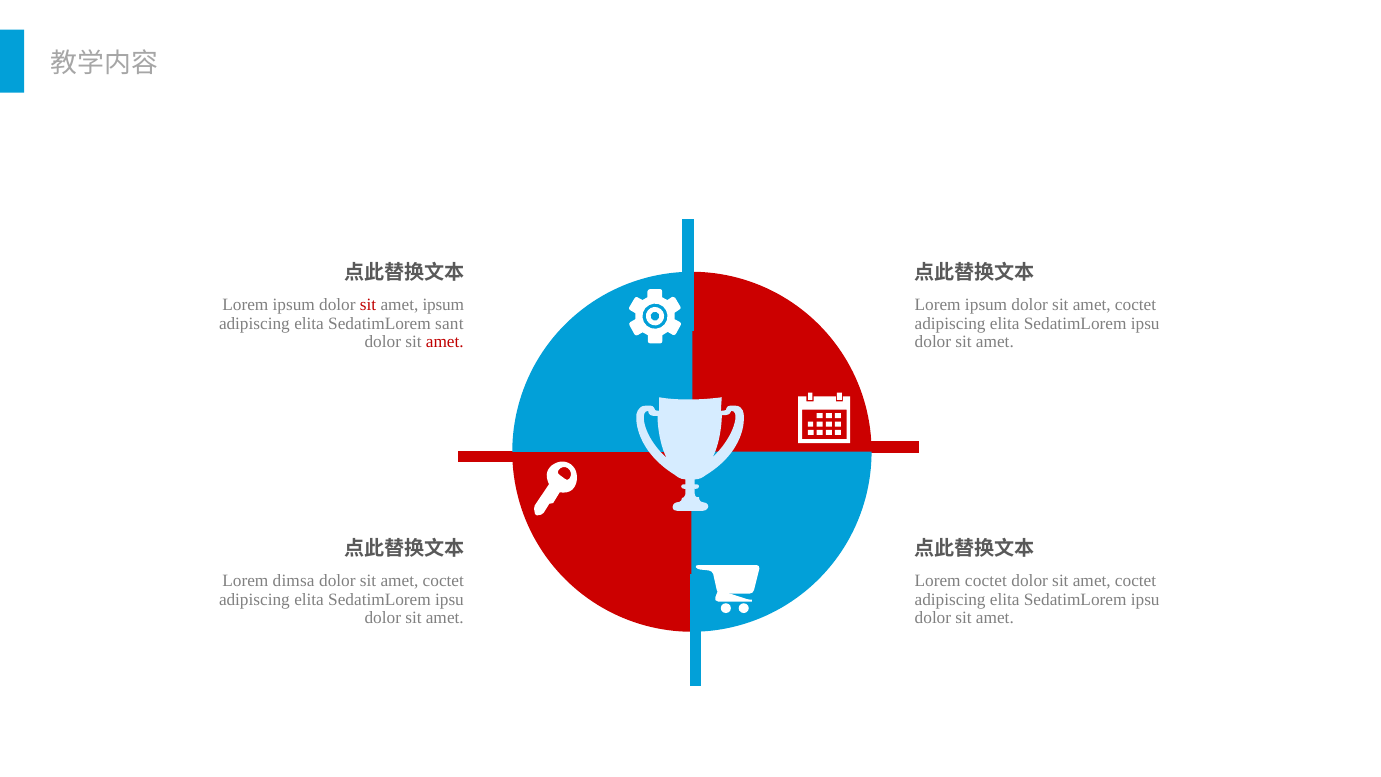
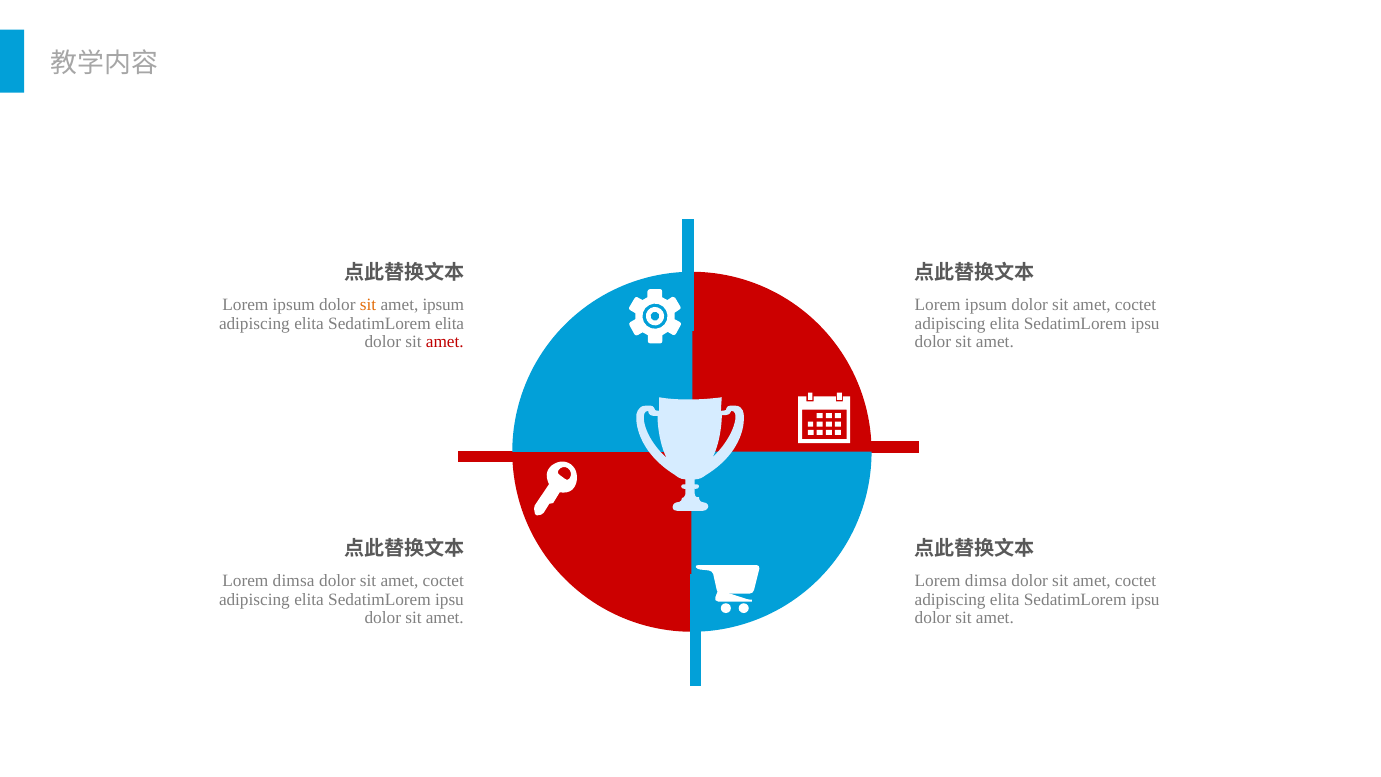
sit at (368, 305) colour: red -> orange
SedatimLorem sant: sant -> elita
coctet at (986, 581): coctet -> dimsa
